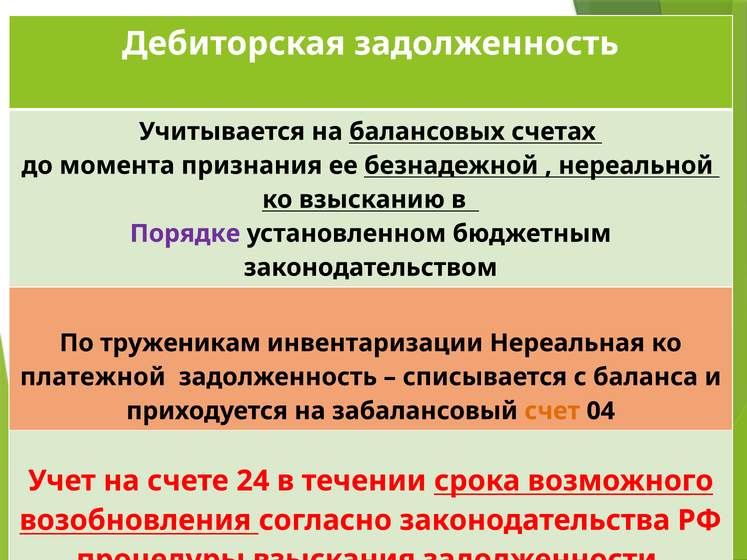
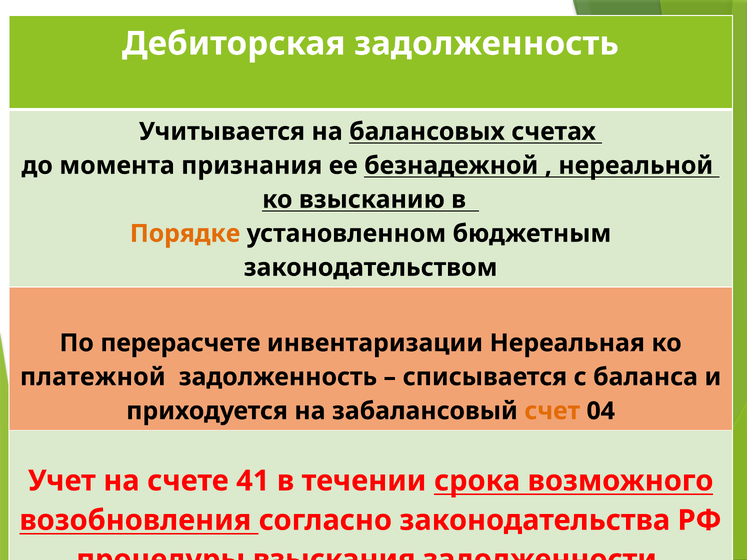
Порядке colour: purple -> orange
труженикам: труженикам -> перерасчете
24: 24 -> 41
